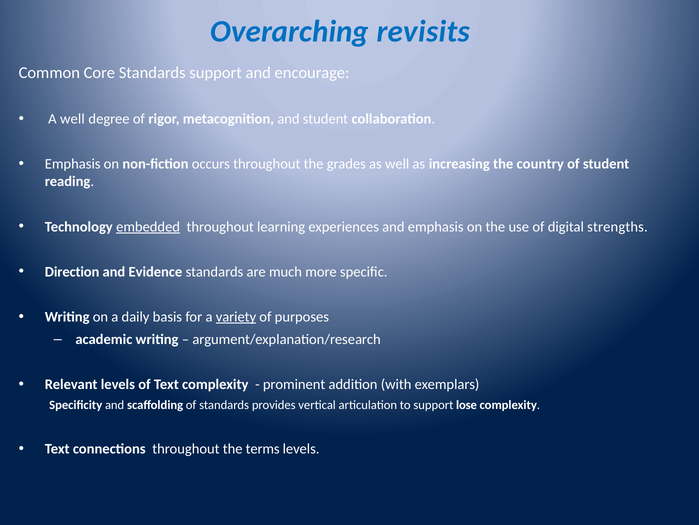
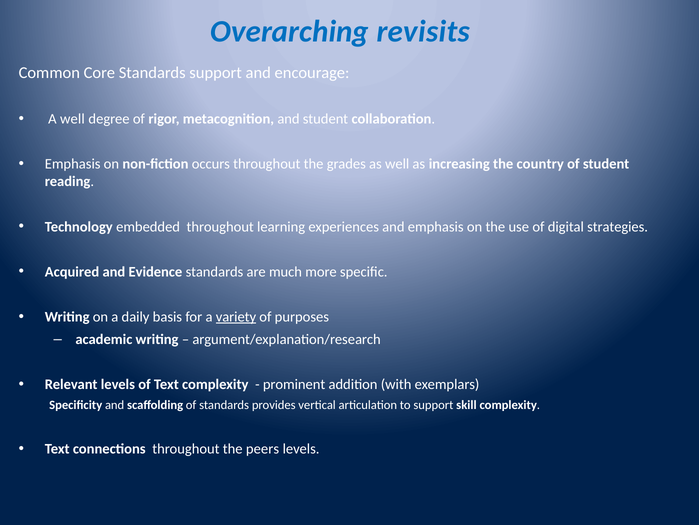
embedded underline: present -> none
strengths: strengths -> strategies
Direction: Direction -> Acquired
lose: lose -> skill
terms: terms -> peers
